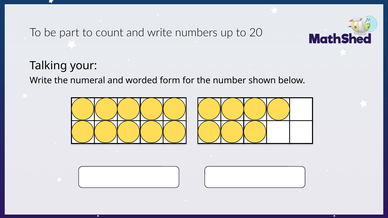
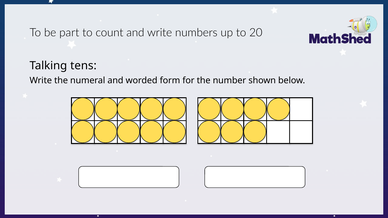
your: your -> tens
